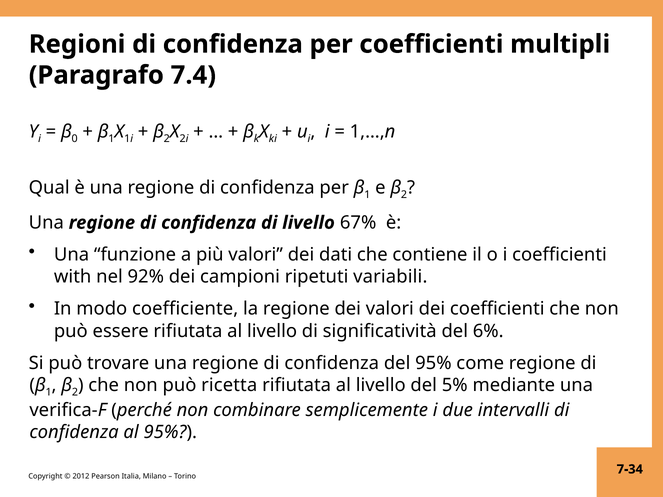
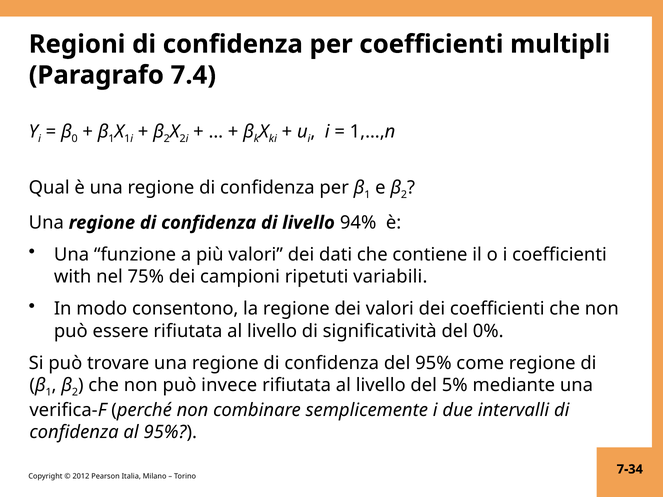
67%: 67% -> 94%
92%: 92% -> 75%
coefficiente: coefficiente -> consentono
6%: 6% -> 0%
ricetta: ricetta -> invece
